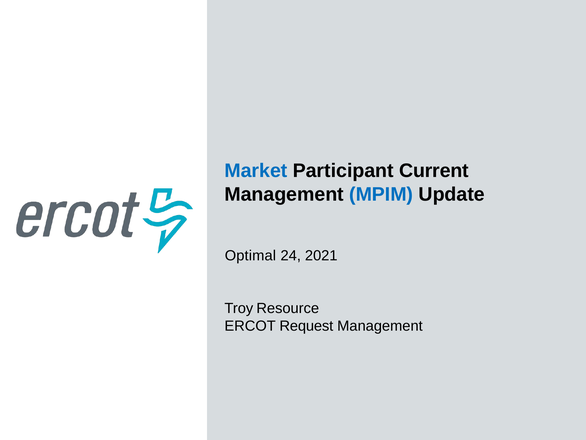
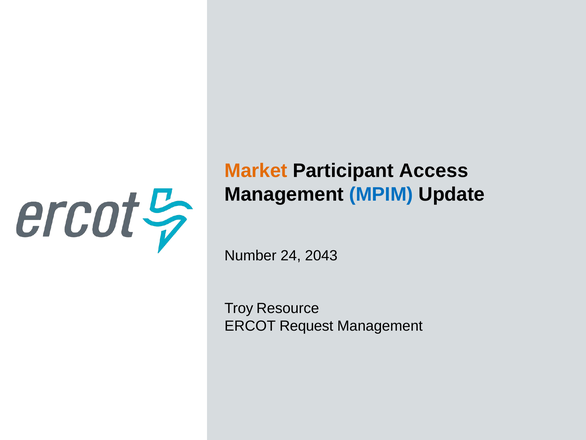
Market colour: blue -> orange
Current: Current -> Access
Optimal: Optimal -> Number
2021: 2021 -> 2043
